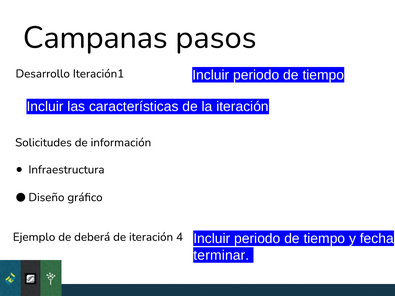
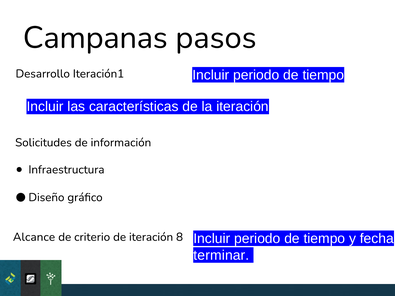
Ejemplo: Ejemplo -> Alcance
deberá: deberá -> criterio
4: 4 -> 8
